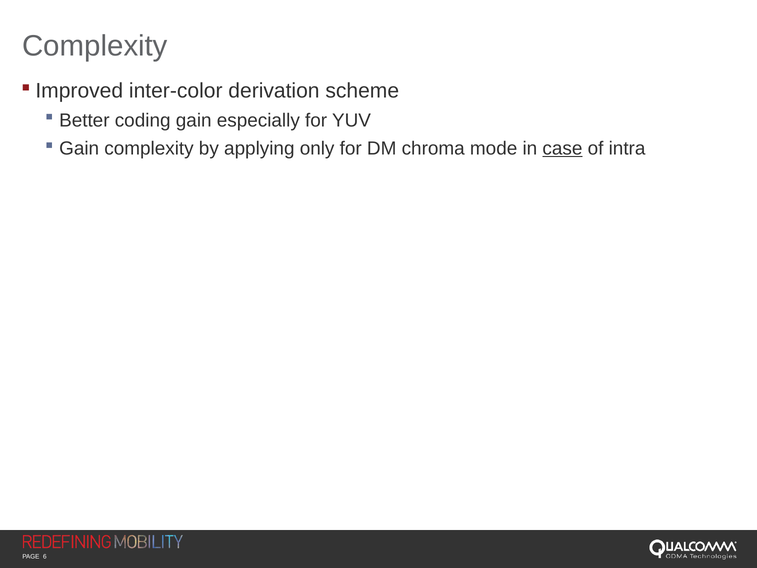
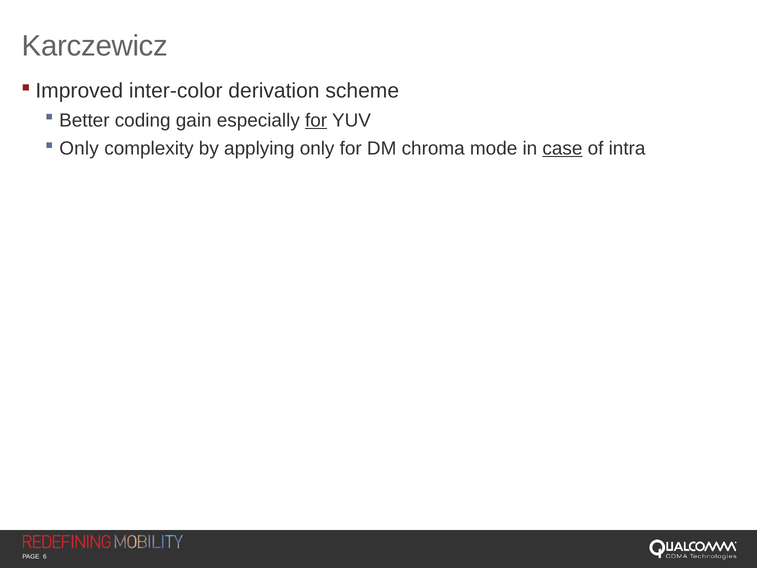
Complexity at (95, 46): Complexity -> Karczewicz
for at (316, 120) underline: none -> present
Gain at (79, 148): Gain -> Only
